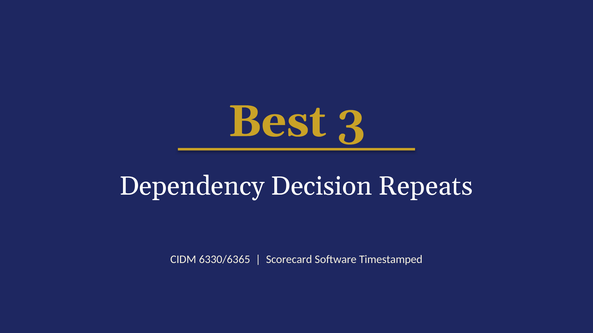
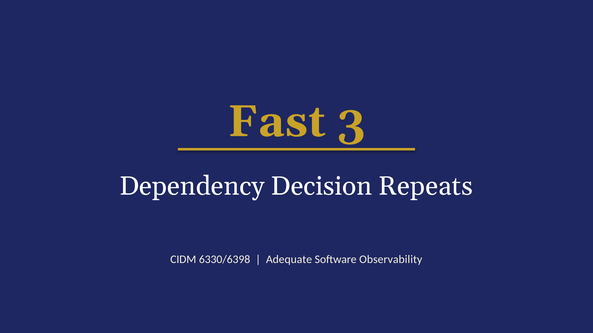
Best: Best -> Fast
6330/6365: 6330/6365 -> 6330/6398
Scorecard: Scorecard -> Adequate
Timestamped: Timestamped -> Observability
